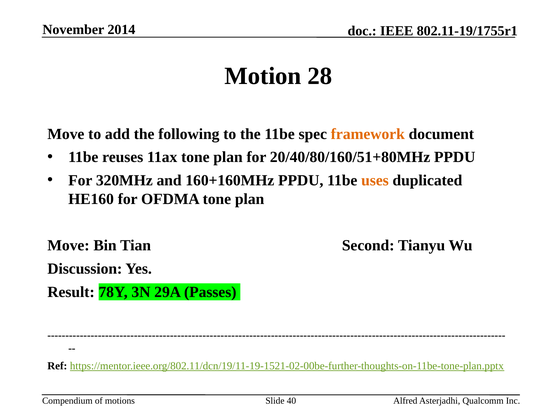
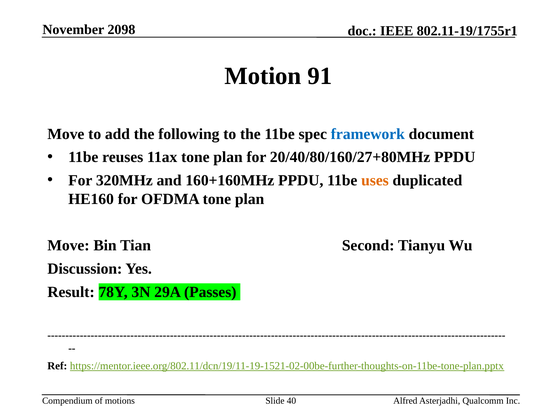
2014: 2014 -> 2098
28: 28 -> 91
framework colour: orange -> blue
20/40/80/160/51+80MHz: 20/40/80/160/51+80MHz -> 20/40/80/160/27+80MHz
